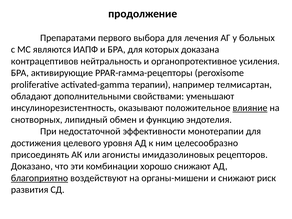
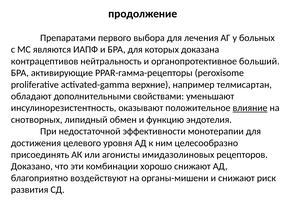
усиления: усиления -> больший
терапии: терапии -> верхние
благоприятно underline: present -> none
